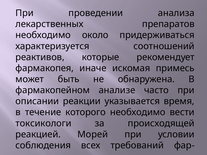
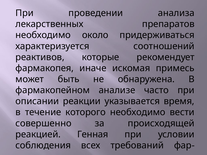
токсикологи: токсикологи -> совершенно
Морей: Морей -> Генная
